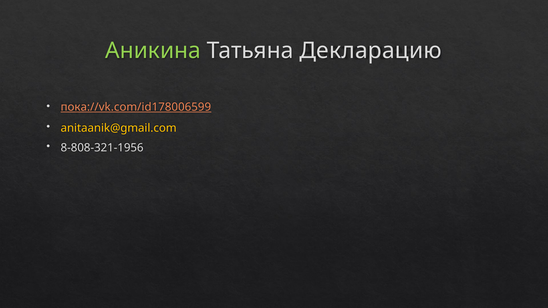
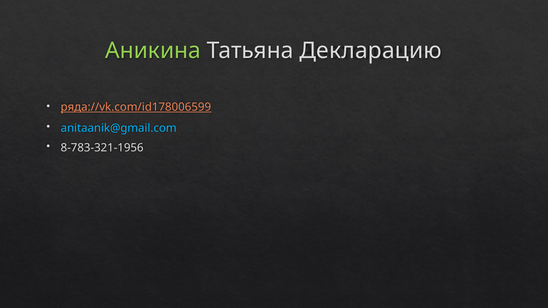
пока://vk.com/id178006599: пока://vk.com/id178006599 -> ряда://vk.com/id178006599
anitaanik@gmail.com colour: yellow -> light blue
8-808-321-1956: 8-808-321-1956 -> 8-783-321-1956
